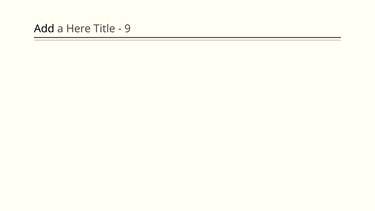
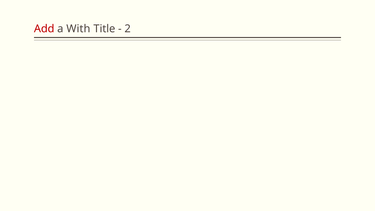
Add colour: black -> red
Here: Here -> With
9: 9 -> 2
